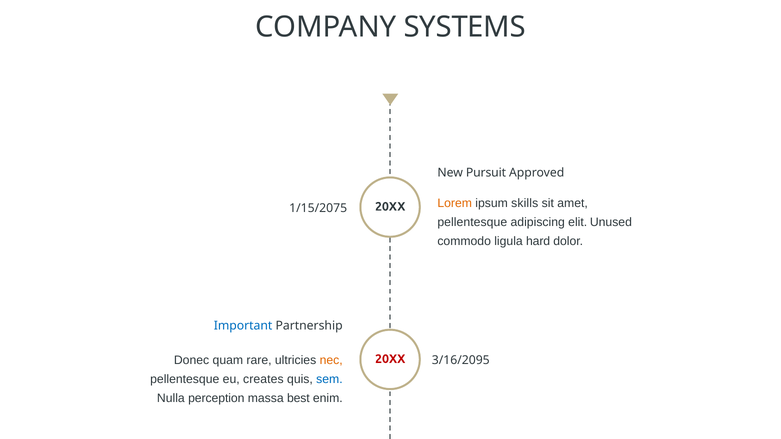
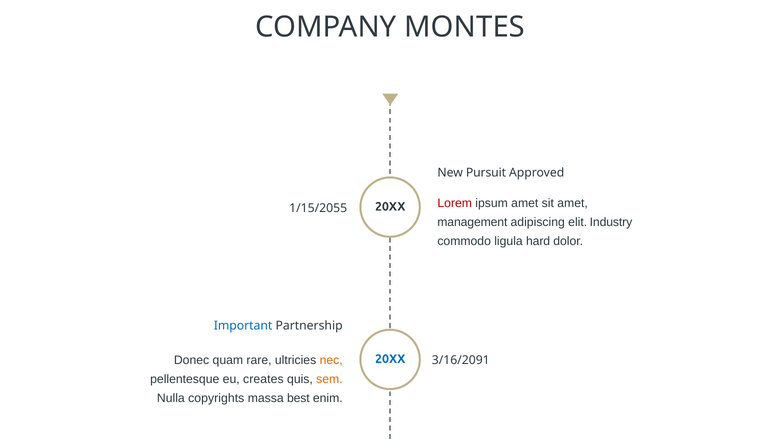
SYSTEMS: SYSTEMS -> MONTES
Lorem colour: orange -> red
ipsum skills: skills -> amet
1/15/2075: 1/15/2075 -> 1/15/2055
pellentesque at (472, 222): pellentesque -> management
Unused: Unused -> Industry
20XX at (390, 359) colour: red -> blue
3/16/2095: 3/16/2095 -> 3/16/2091
sem colour: blue -> orange
perception: perception -> copyrights
